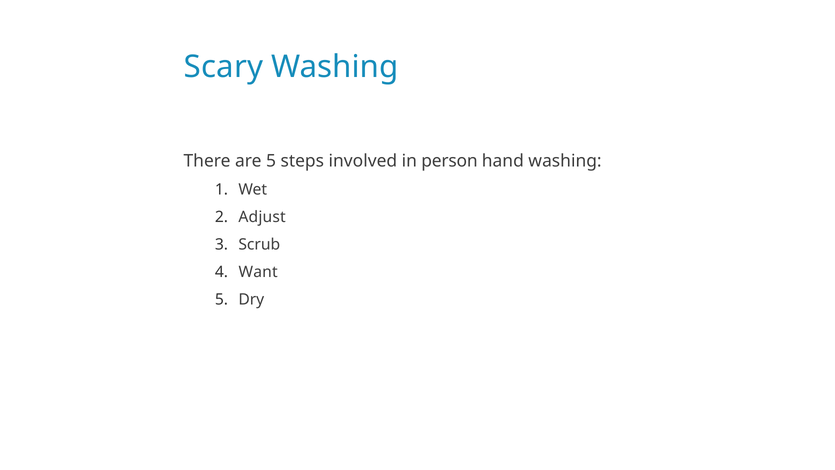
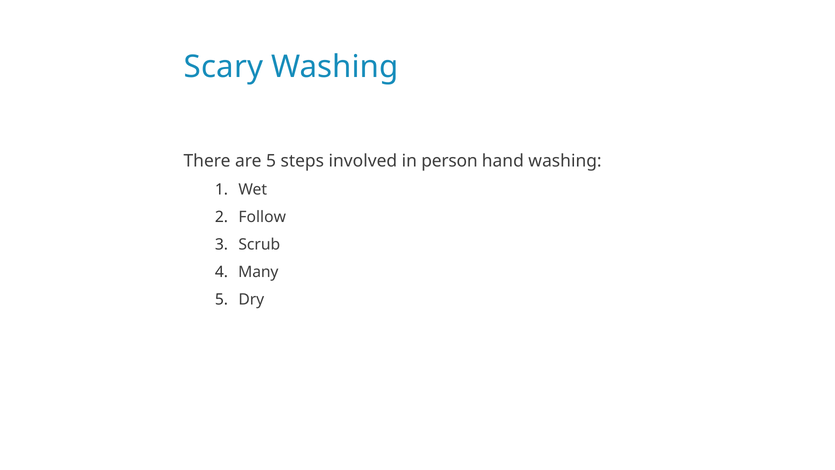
Adjust: Adjust -> Follow
Want: Want -> Many
